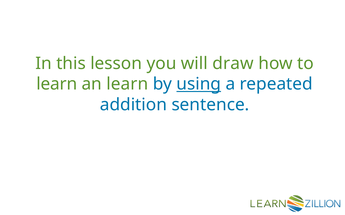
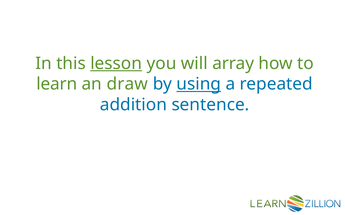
lesson underline: none -> present
draw: draw -> array
an learn: learn -> draw
